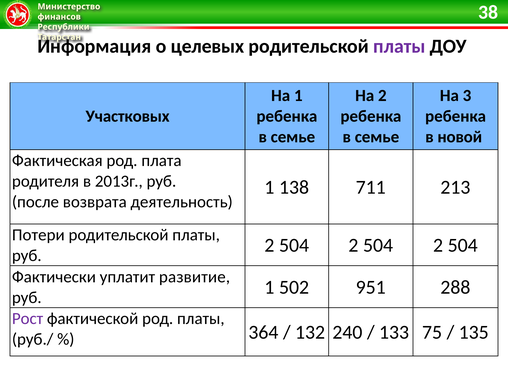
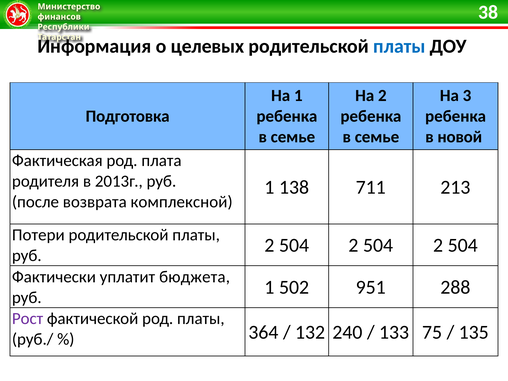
платы at (399, 46) colour: purple -> blue
Участковых: Участковых -> Подготовка
деятельность: деятельность -> комплексной
развитие: развитие -> бюджета
